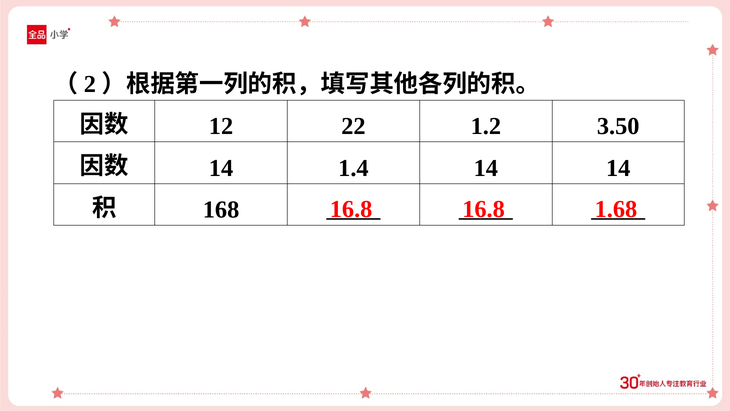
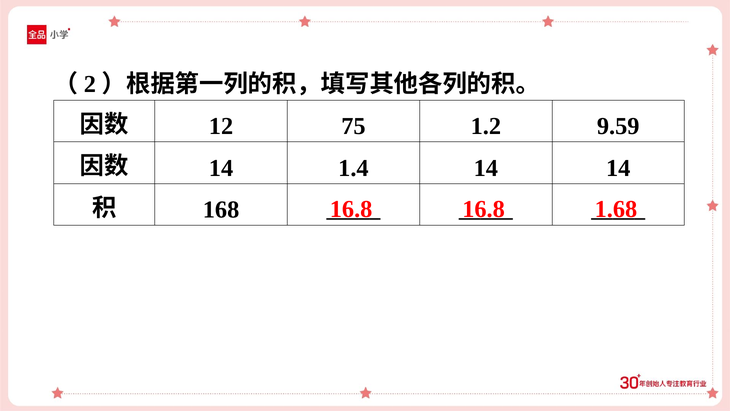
22: 22 -> 75
3.50: 3.50 -> 9.59
